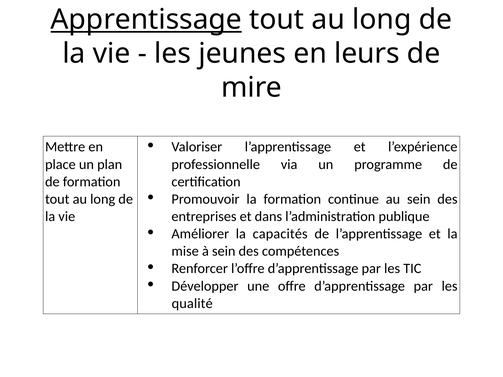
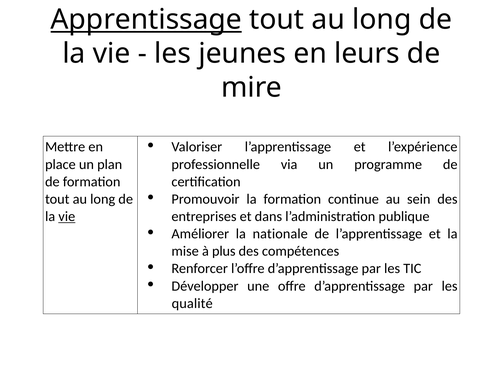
vie at (67, 217) underline: none -> present
capacités: capacités -> nationale
à sein: sein -> plus
